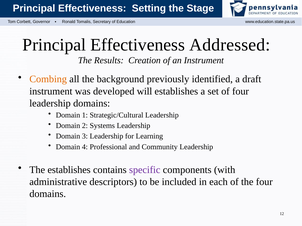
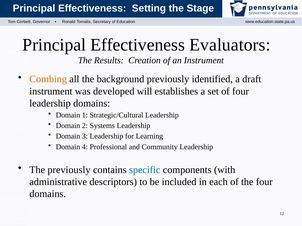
Addressed: Addressed -> Evaluators
The establishes: establishes -> previously
specific colour: purple -> blue
